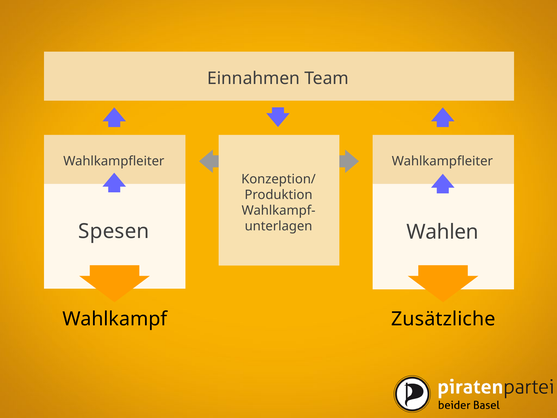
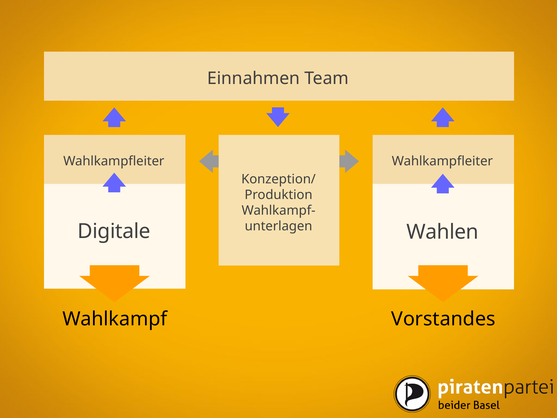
Spesen: Spesen -> Digitale
Zusätzliche: Zusätzliche -> Vorstandes
